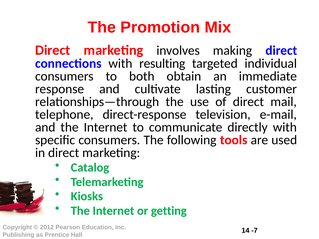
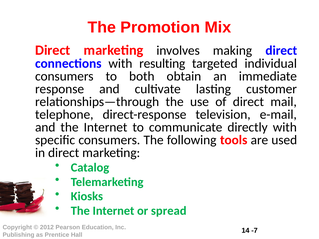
getting: getting -> spread
